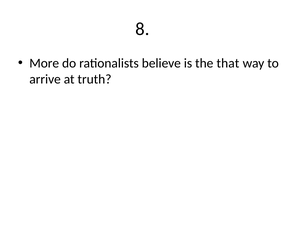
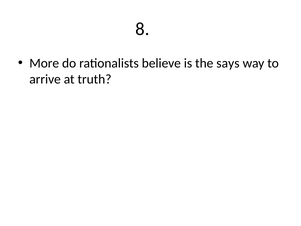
that: that -> says
